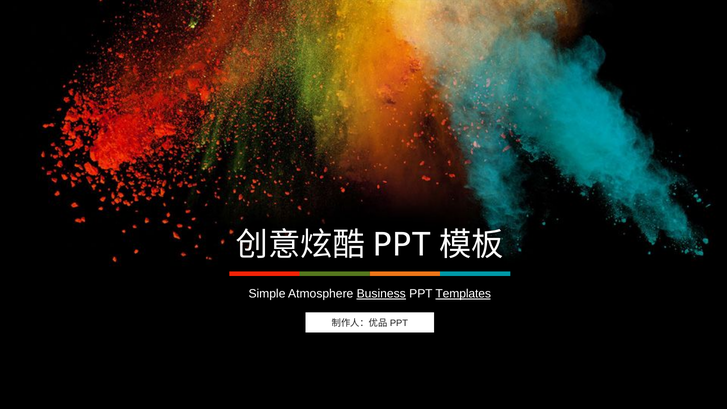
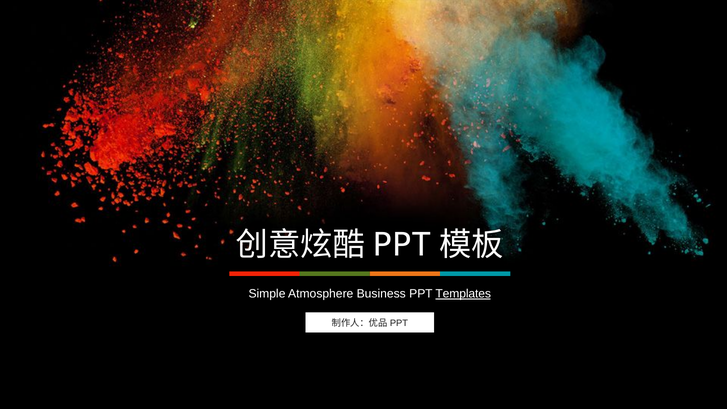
Business underline: present -> none
